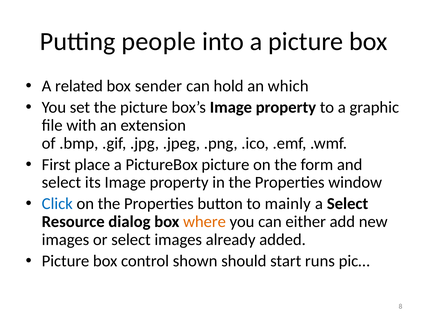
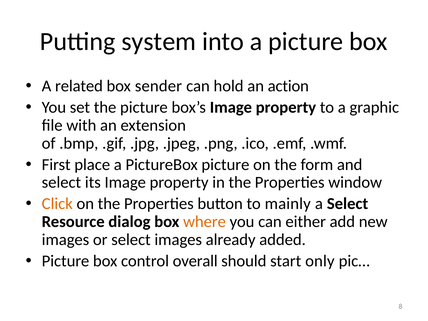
people: people -> system
which: which -> action
Click colour: blue -> orange
shown: shown -> overall
runs: runs -> only
